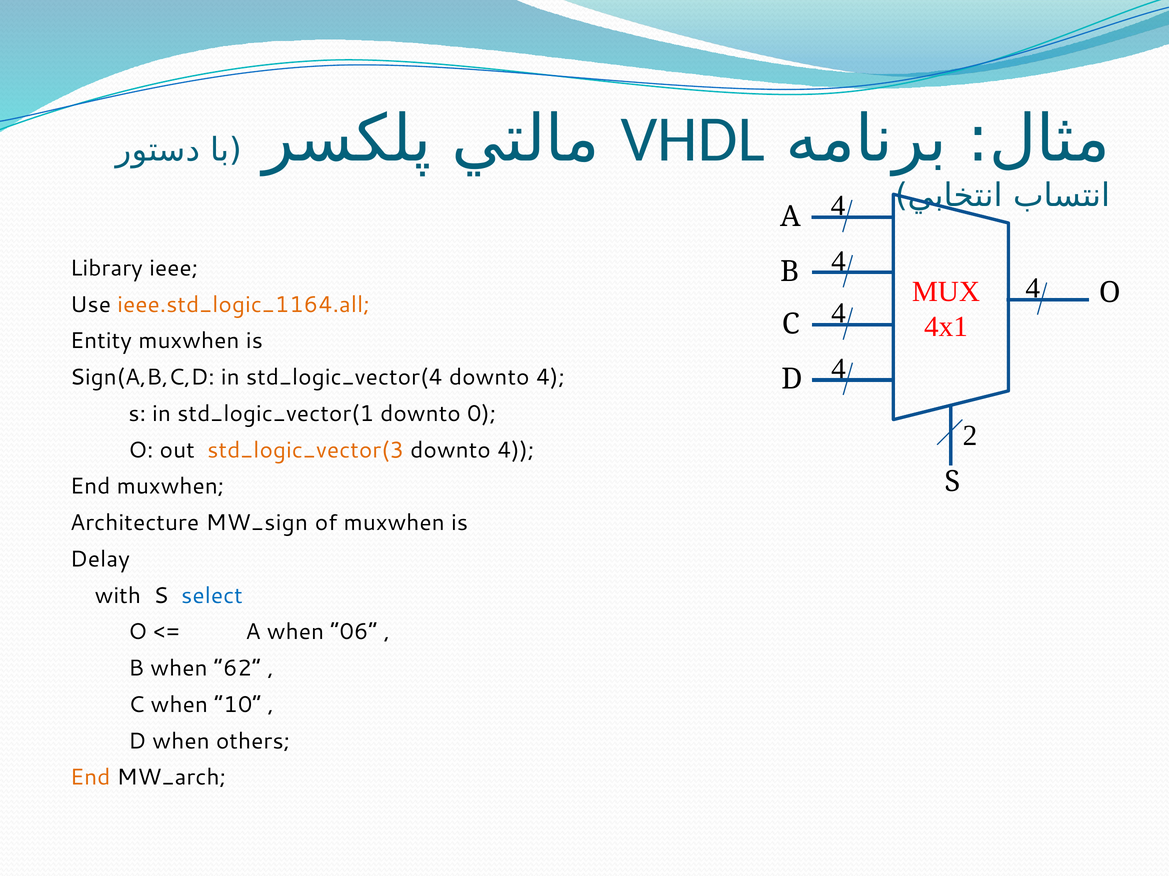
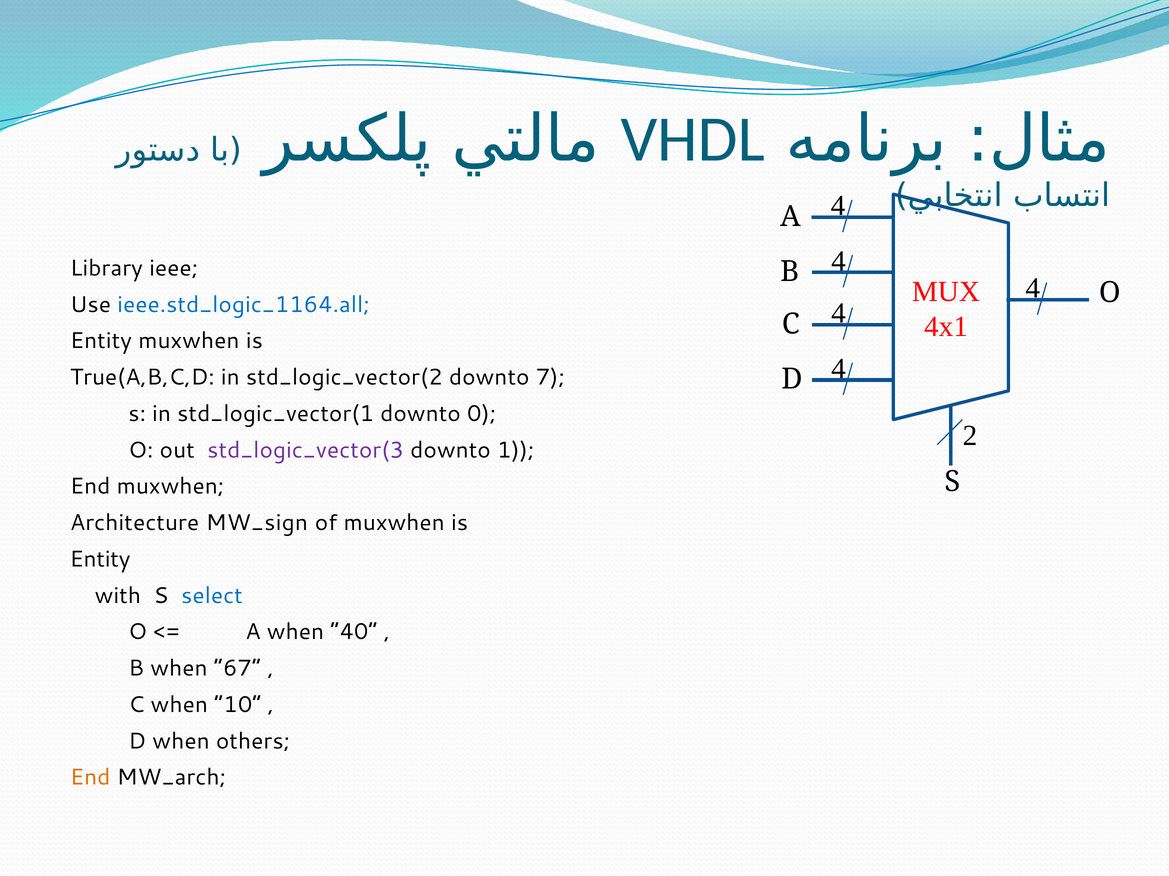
ieee.std_logic_1164.all colour: orange -> blue
Sign(A,B,C,D: Sign(A,B,C,D -> True(A,B,C,D
std_logic_vector(4: std_logic_vector(4 -> std_logic_vector(2
4 at (550, 378): 4 -> 7
std_logic_vector(3 colour: orange -> purple
4 at (516, 450): 4 -> 1
Delay at (100, 560): Delay -> Entity
06: 06 -> 40
62: 62 -> 67
